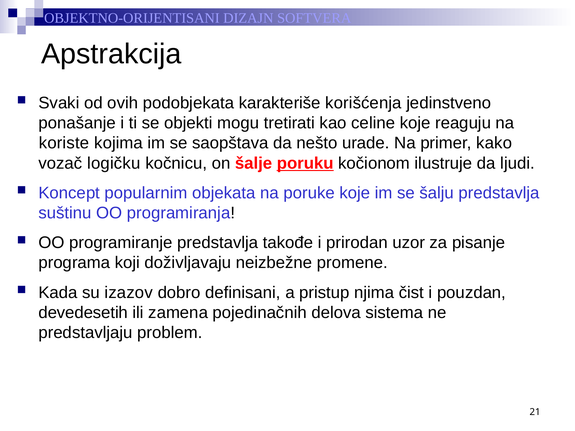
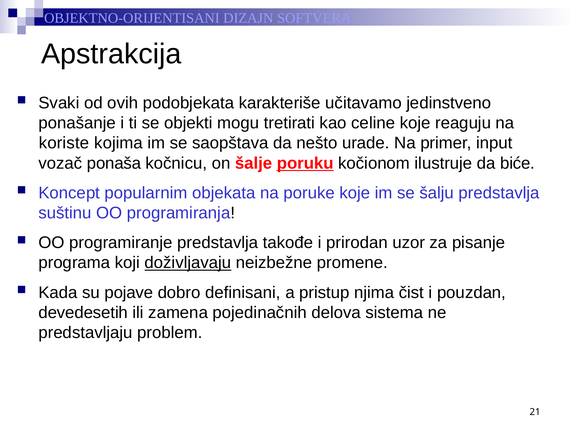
korišćenja: korišćenja -> učitavamo
kako: kako -> input
logičku: logičku -> ponaša
ljudi: ljudi -> biće
doživljavaju underline: none -> present
izazov: izazov -> pojave
